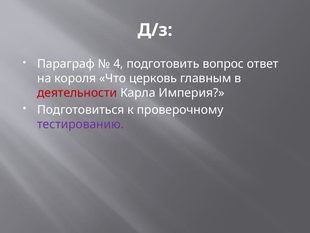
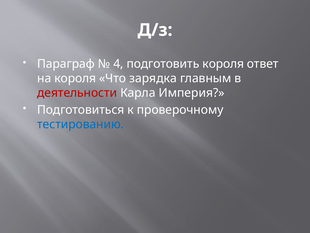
подготовить вопрос: вопрос -> короля
церковь: церковь -> зарядка
тестированию colour: purple -> blue
